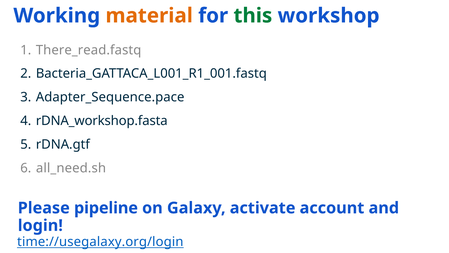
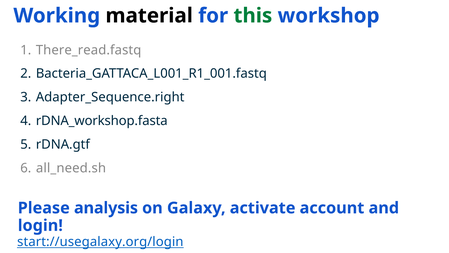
material colour: orange -> black
Adapter_Sequence.pace: Adapter_Sequence.pace -> Adapter_Sequence.right
pipeline: pipeline -> analysis
time://usegalaxy.org/login: time://usegalaxy.org/login -> start://usegalaxy.org/login
